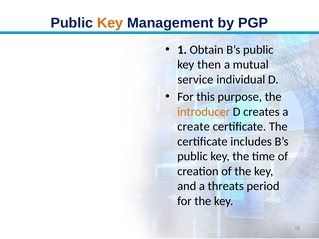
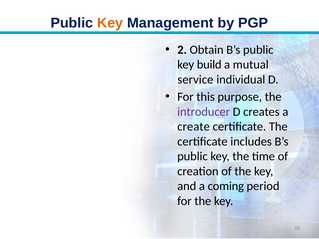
1: 1 -> 2
then: then -> build
introducer colour: orange -> purple
threats: threats -> coming
